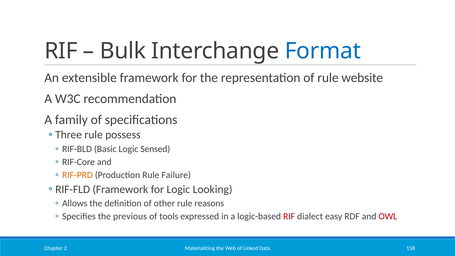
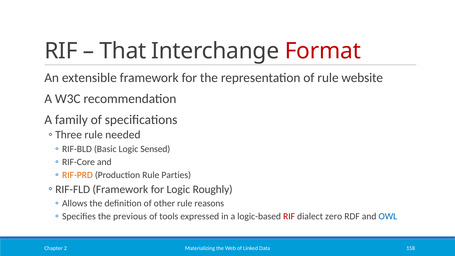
Bulk: Bulk -> That
Format colour: blue -> red
possess: possess -> needed
Failure: Failure -> Parties
Looking: Looking -> Roughly
easy: easy -> zero
OWL colour: red -> blue
